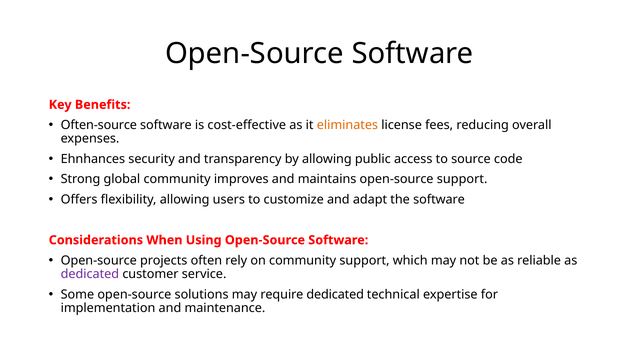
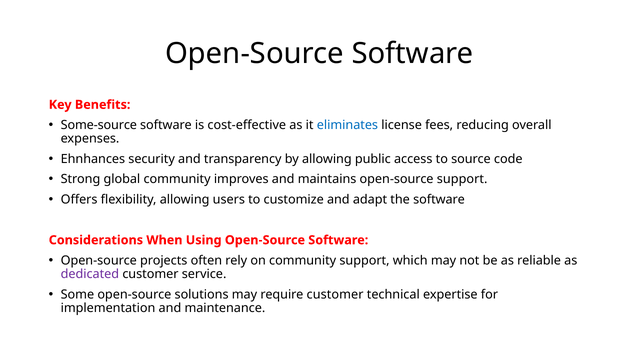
Often-source: Often-source -> Some-source
eliminates colour: orange -> blue
require dedicated: dedicated -> customer
